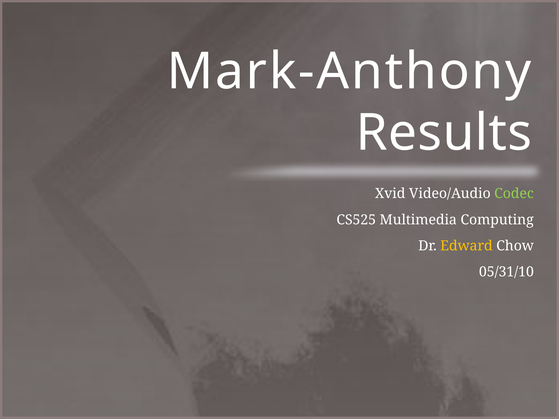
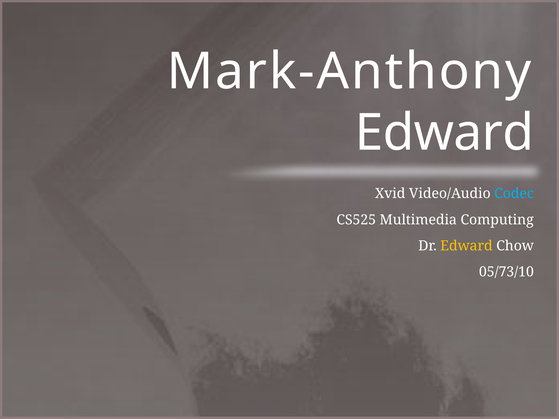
Results at (444, 133): Results -> Edward
Codec colour: light green -> light blue
05/31/10: 05/31/10 -> 05/73/10
